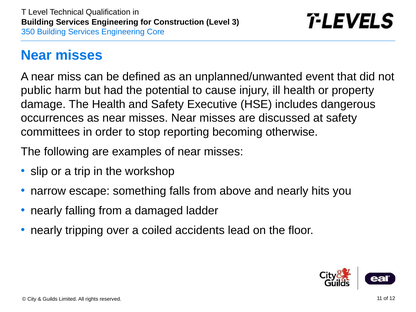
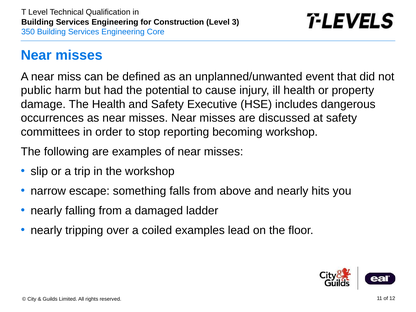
becoming otherwise: otherwise -> workshop
coiled accidents: accidents -> examples
